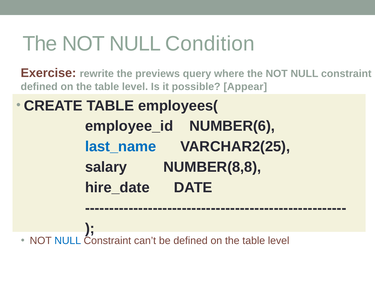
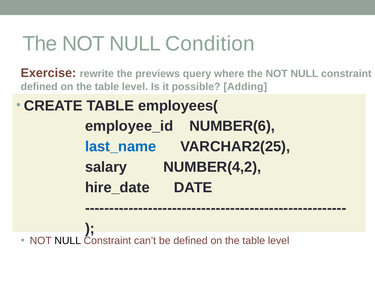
Appear: Appear -> Adding
NUMBER(8,8: NUMBER(8,8 -> NUMBER(4,2
NULL at (68, 240) colour: blue -> black
